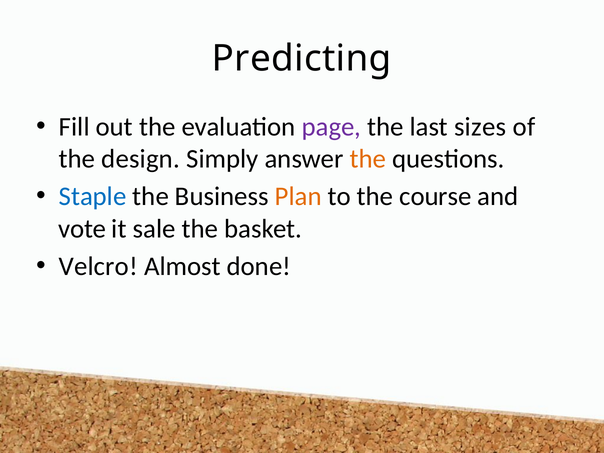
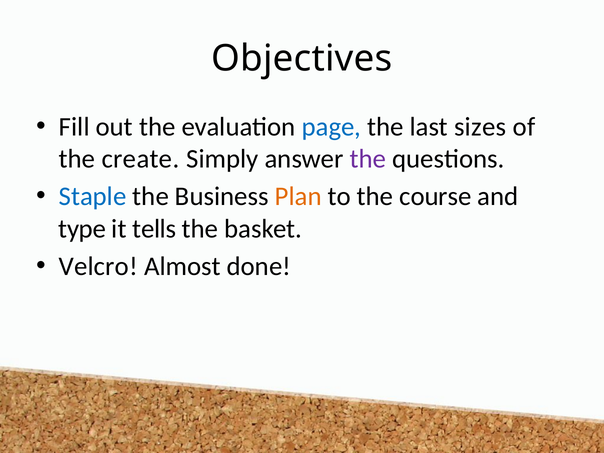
Predicting: Predicting -> Objectives
page colour: purple -> blue
design: design -> create
the at (368, 159) colour: orange -> purple
vote: vote -> type
sale: sale -> tells
